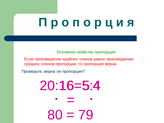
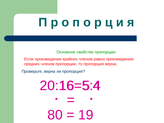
79: 79 -> 19
